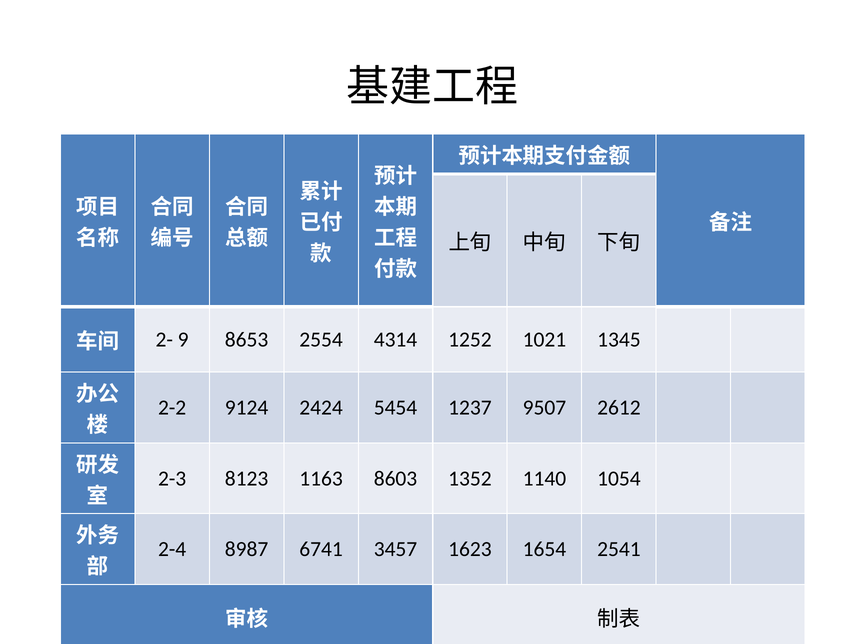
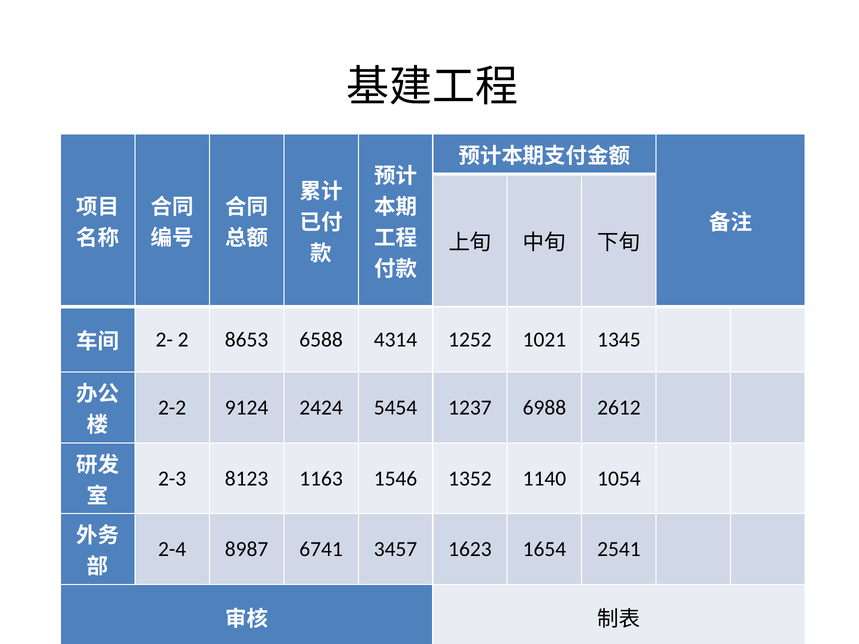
9: 9 -> 2
2554: 2554 -> 6588
9507: 9507 -> 6988
8603: 8603 -> 1546
